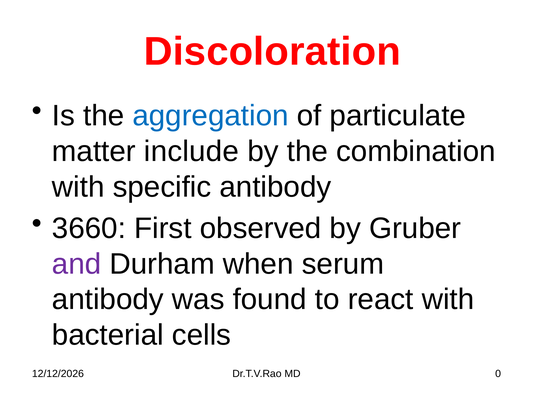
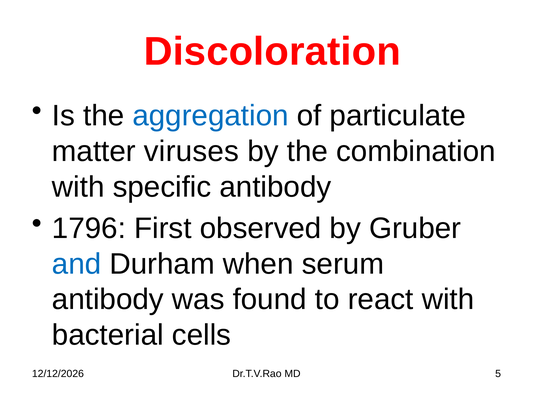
include: include -> viruses
3660: 3660 -> 1796
and colour: purple -> blue
0: 0 -> 5
